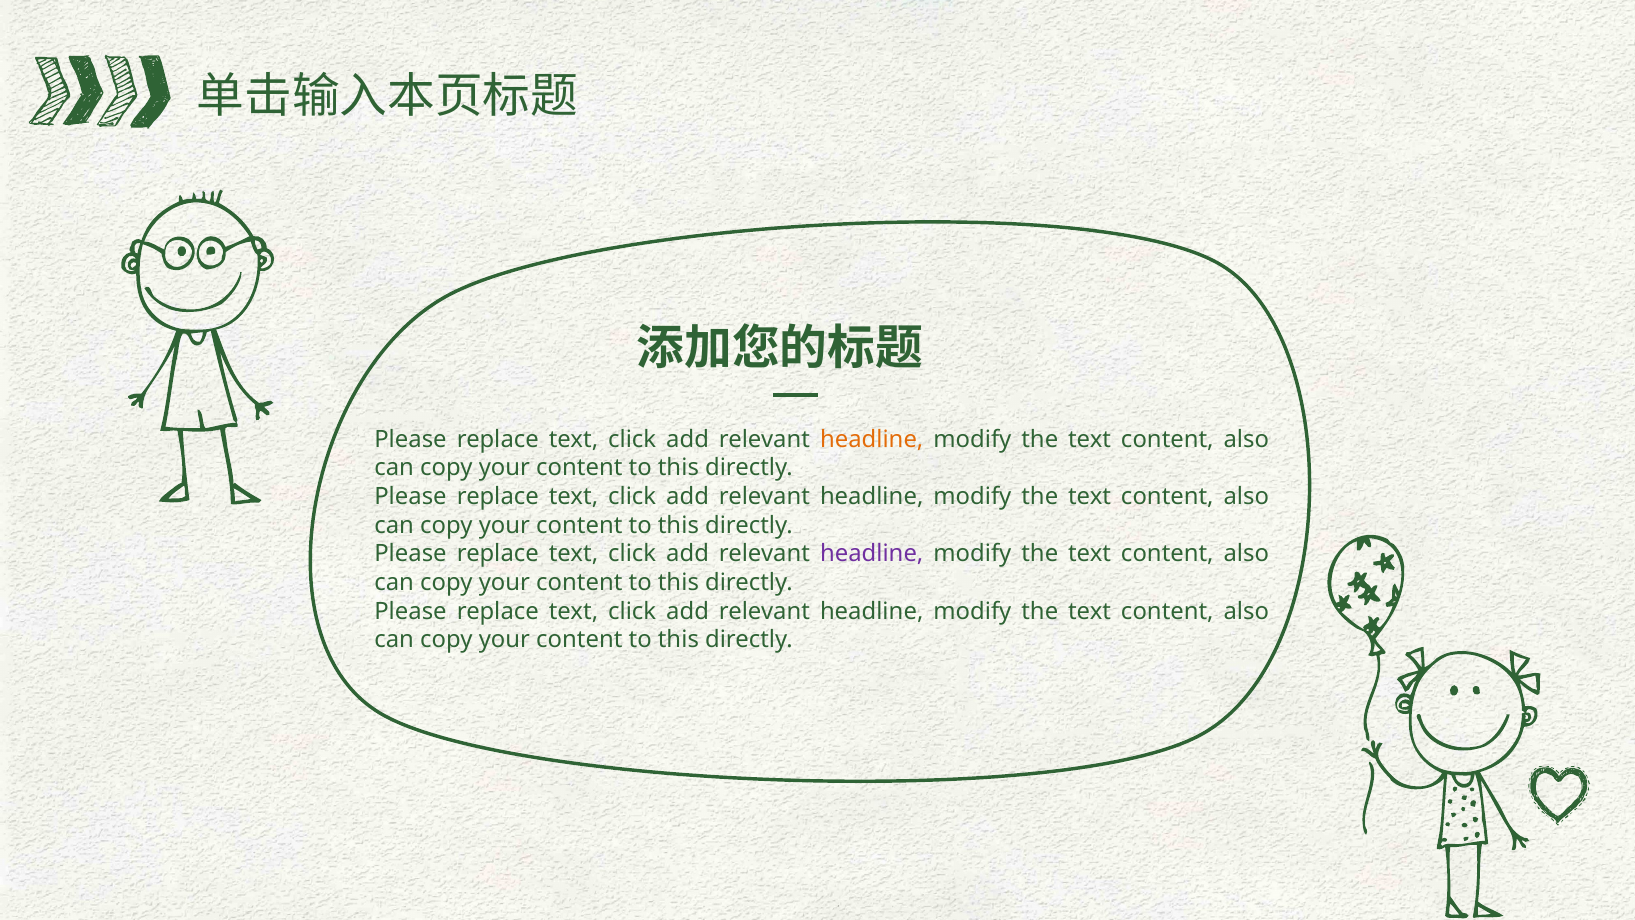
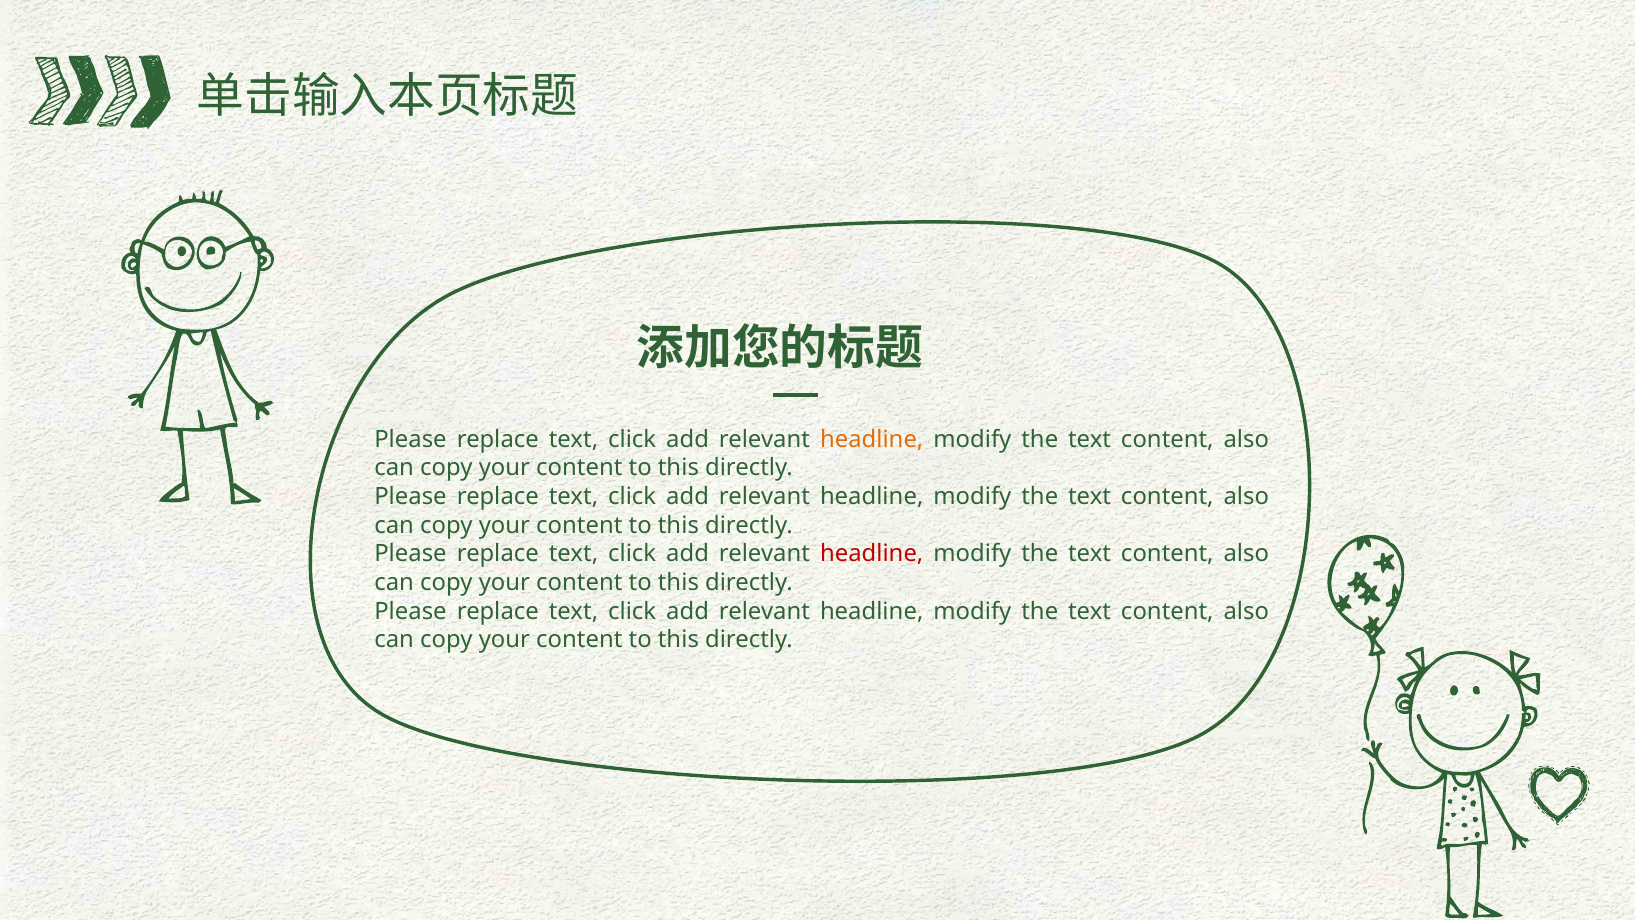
headline at (872, 554) colour: purple -> red
